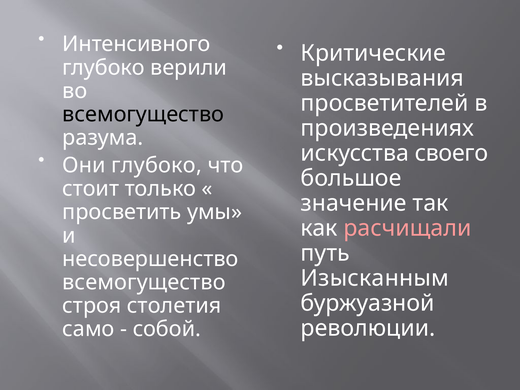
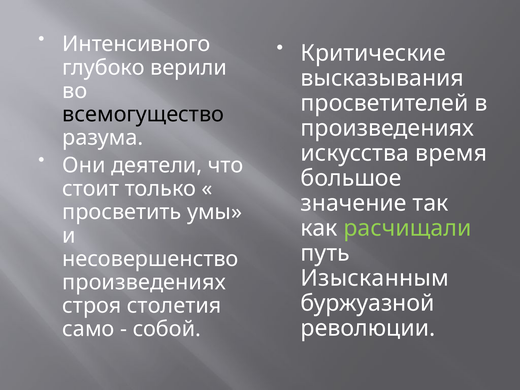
своего: своего -> время
Они глубоко: глубоко -> деятели
расчищали colour: pink -> light green
всемогущество at (144, 282): всемогущество -> произведениях
